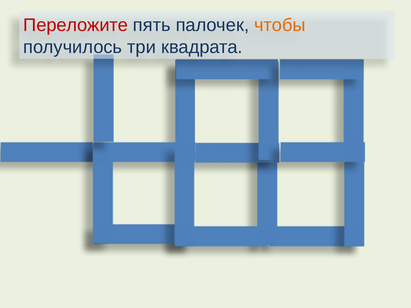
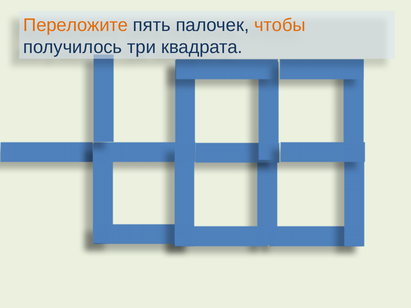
Переложите colour: red -> orange
